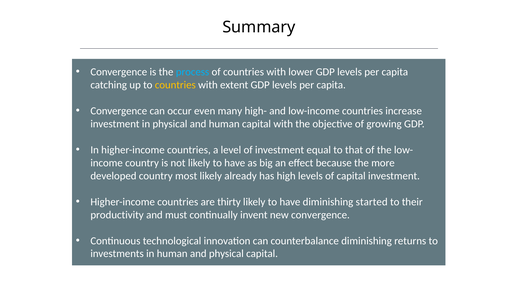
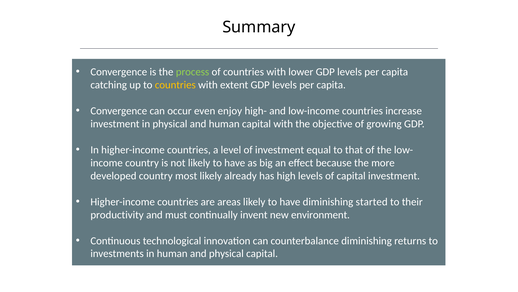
process colour: light blue -> light green
many: many -> enjoy
thirty: thirty -> areas
new convergence: convergence -> environment
